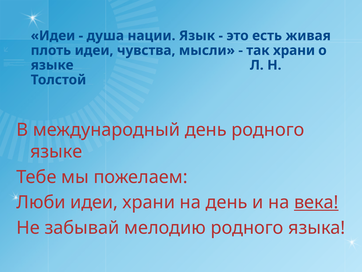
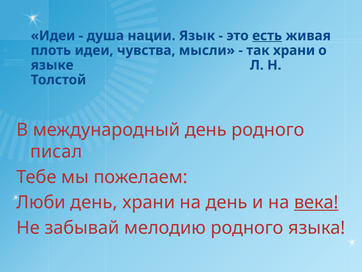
есть underline: none -> present
языке at (56, 151): языке -> писал
Люби идеи: идеи -> день
